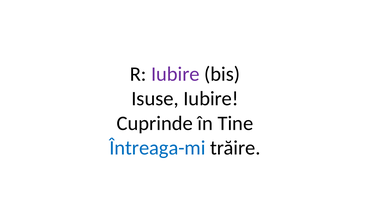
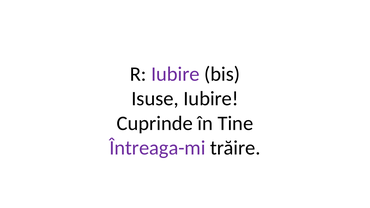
Întreaga-mi colour: blue -> purple
